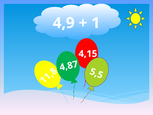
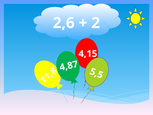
4,9: 4,9 -> 2,6
1 at (96, 23): 1 -> 2
